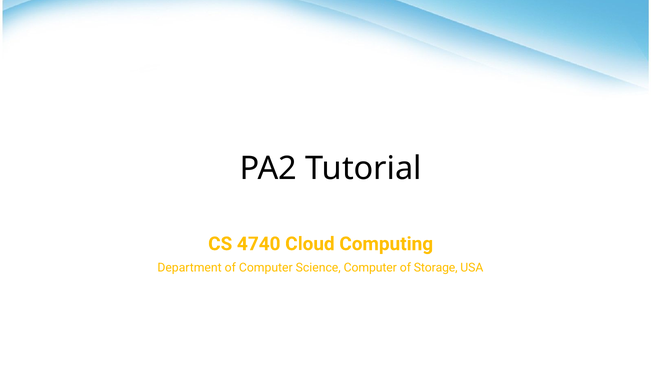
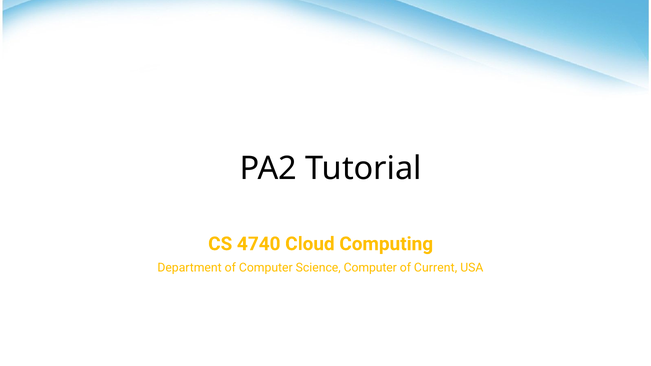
Storage: Storage -> Current
